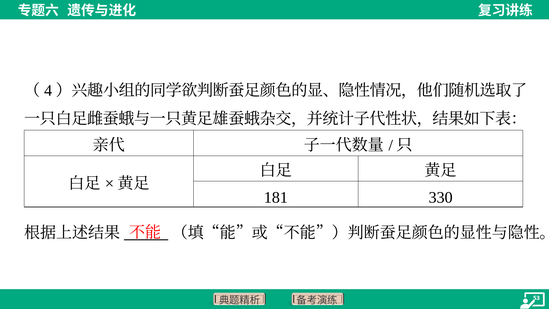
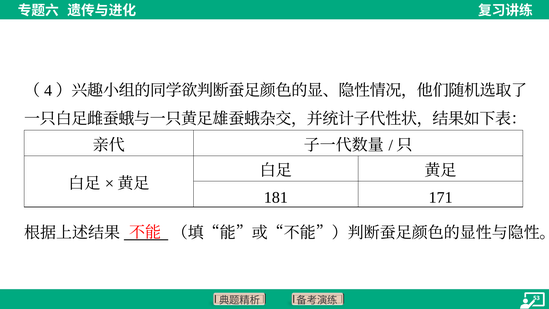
330: 330 -> 171
